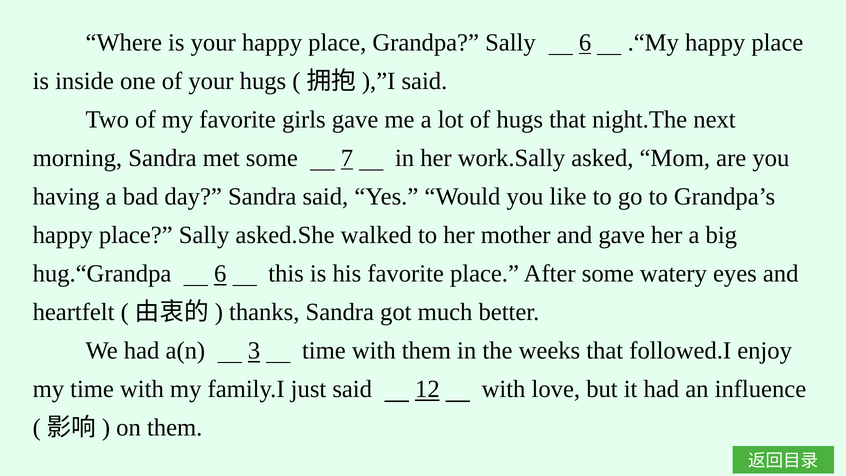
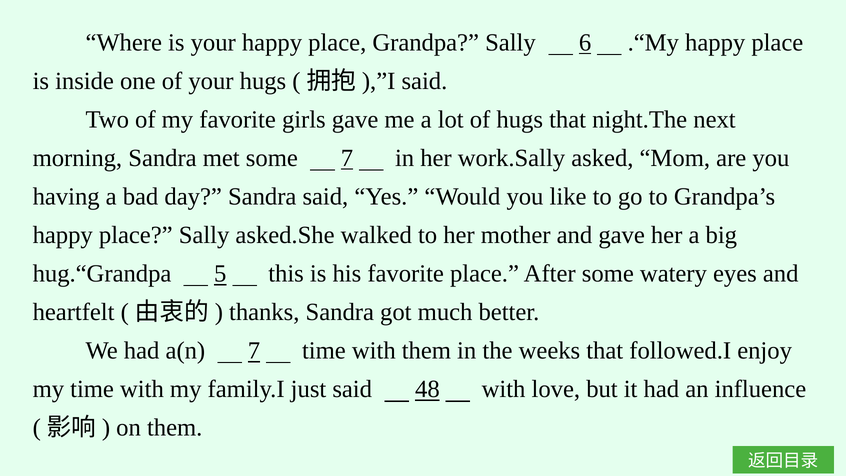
hug.“Grandpa 6: 6 -> 5
a(n 3: 3 -> 7
12: 12 -> 48
